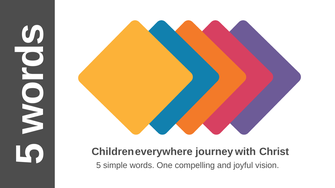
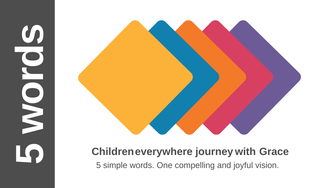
Christ: Christ -> Grace
